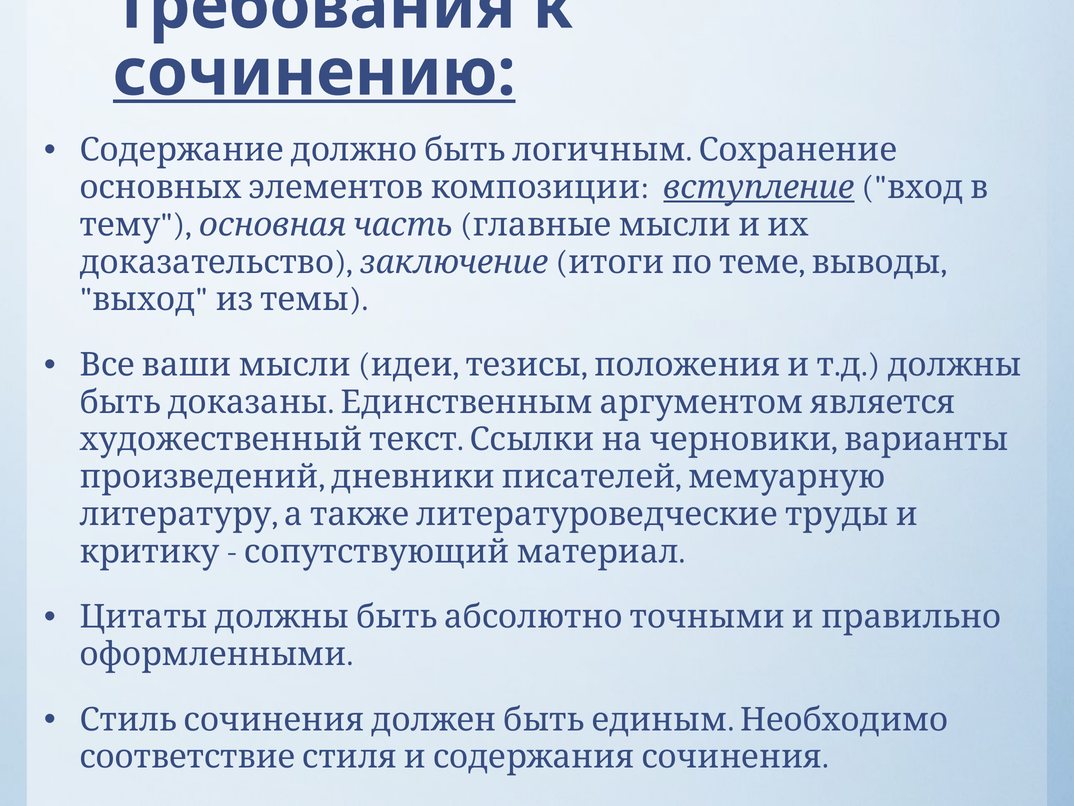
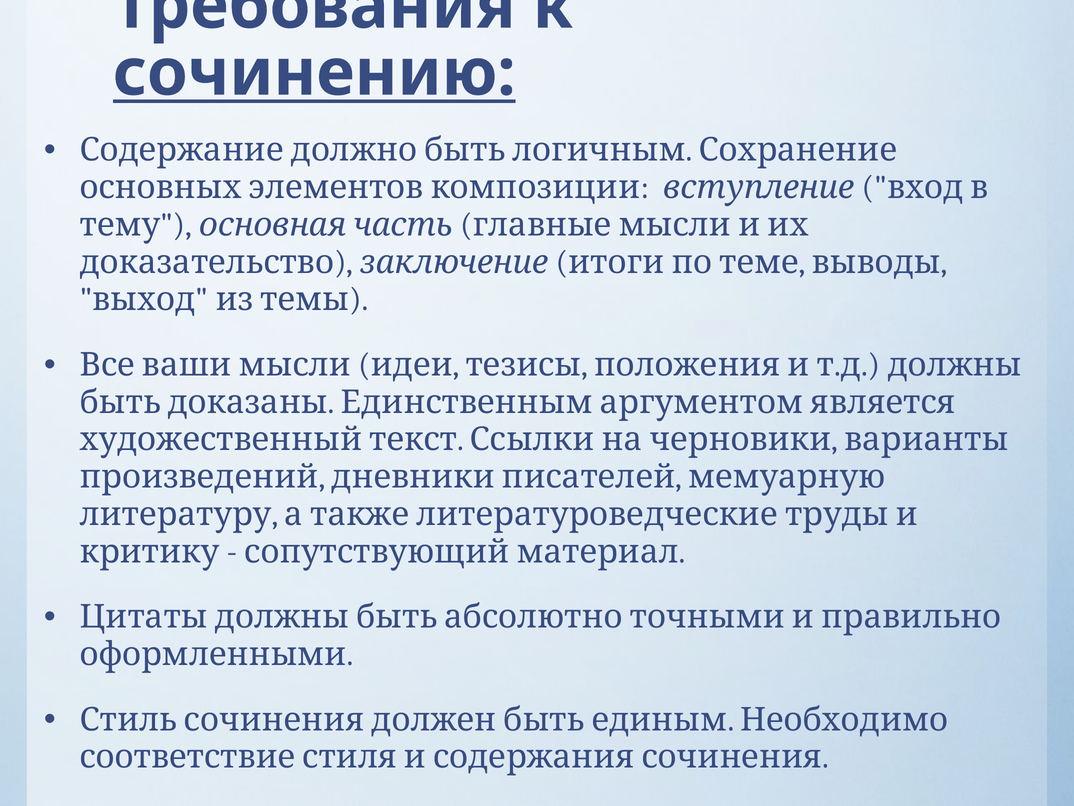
вступление underline: present -> none
